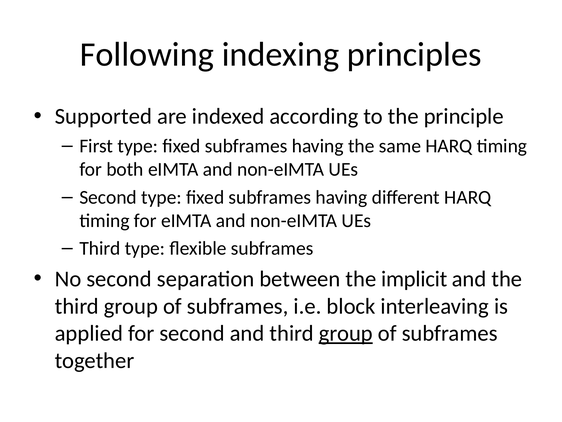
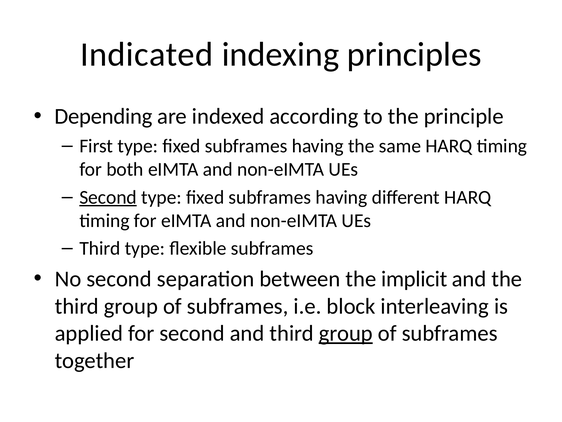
Following: Following -> Indicated
Supported: Supported -> Depending
Second at (108, 197) underline: none -> present
